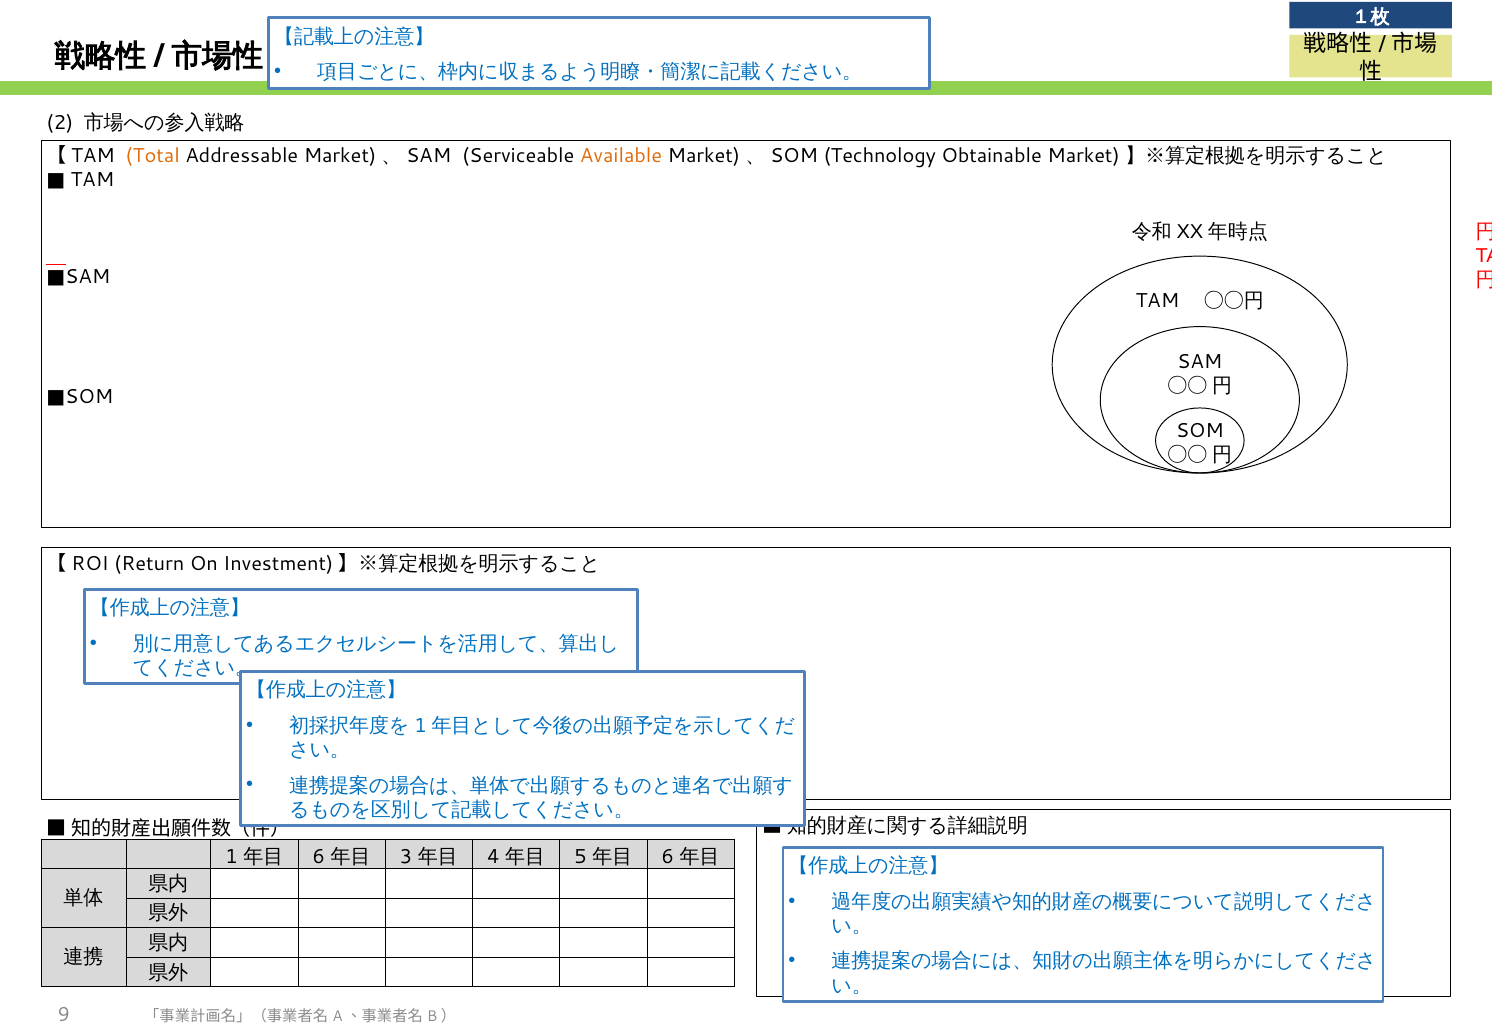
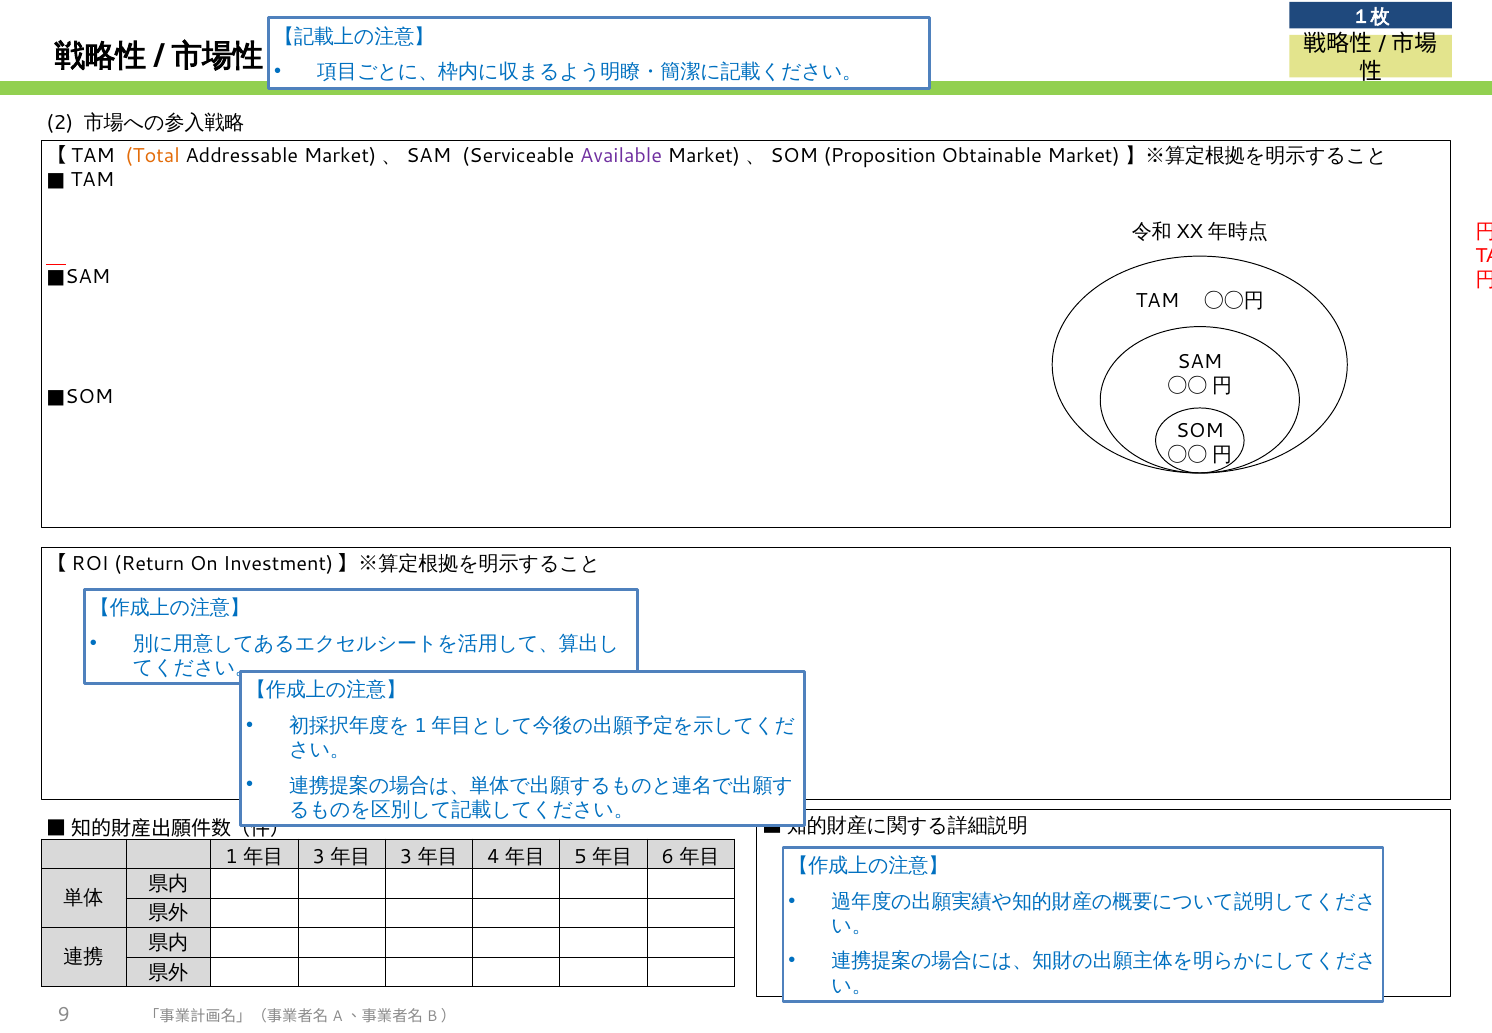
Available colour: orange -> purple
Technology: Technology -> Proposition
6 at (319, 857): 6 -> 3
